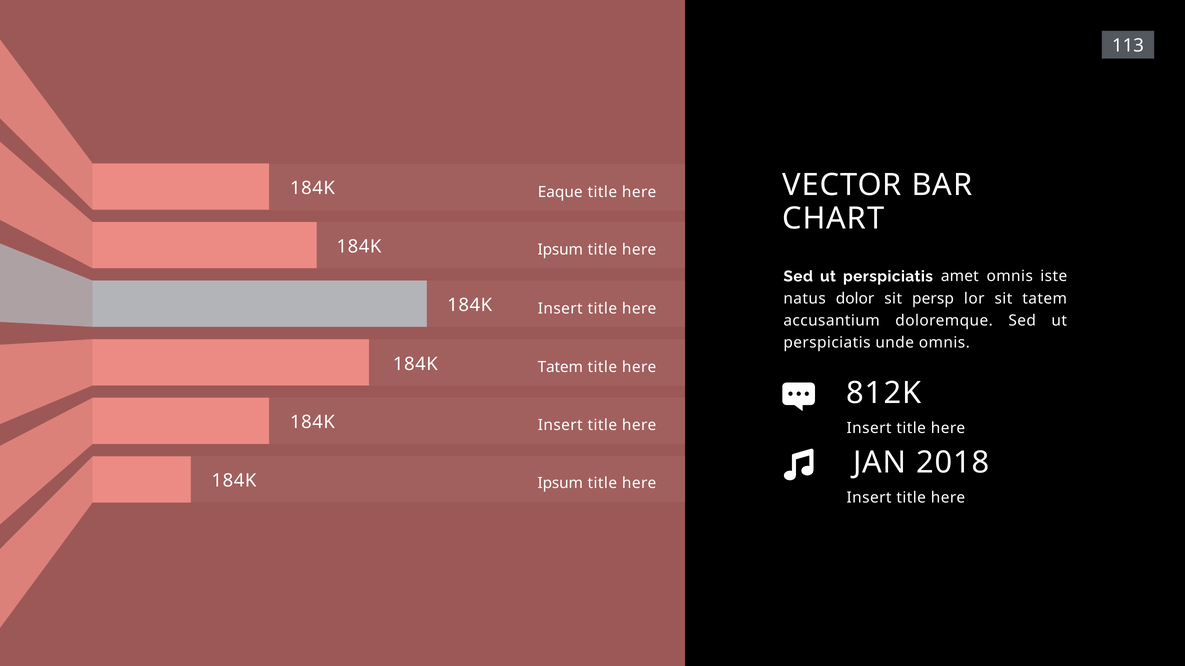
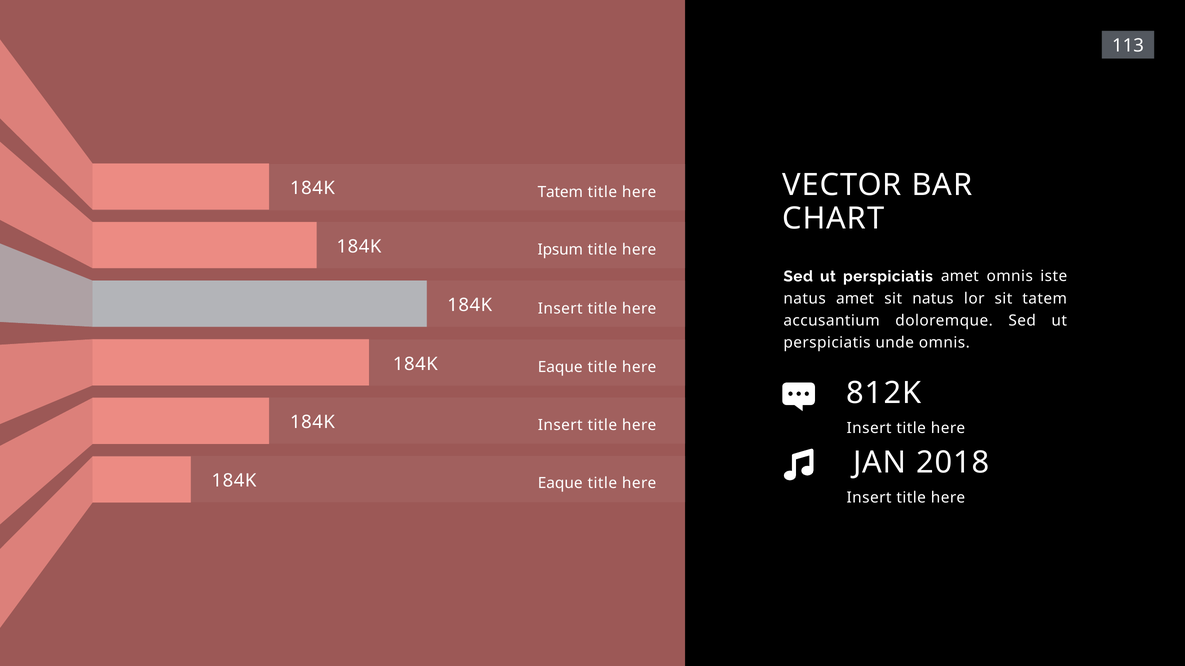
Eaque at (560, 192): Eaque -> Tatem
natus dolor: dolor -> amet
sit persp: persp -> natus
Tatem at (560, 368): Tatem -> Eaque
Ipsum at (560, 484): Ipsum -> Eaque
